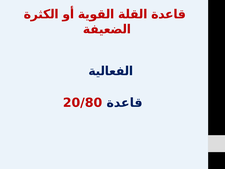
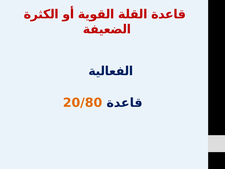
20/80 colour: red -> orange
